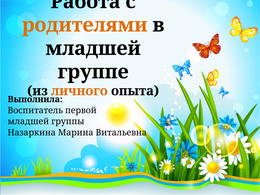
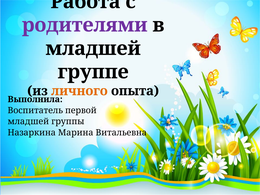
родителями colour: orange -> purple
